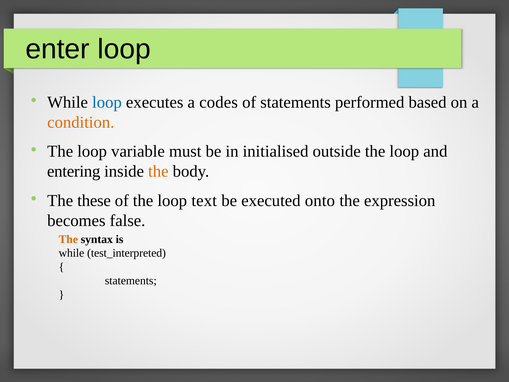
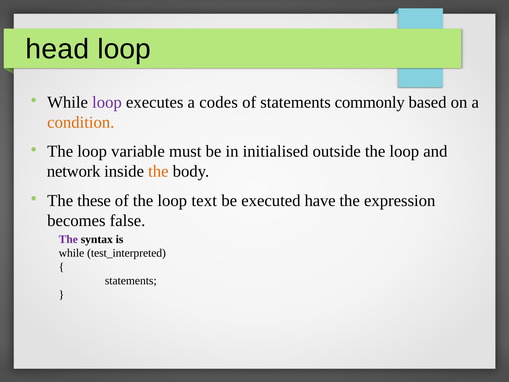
enter: enter -> head
loop at (107, 102) colour: blue -> purple
performed: performed -> commonly
entering: entering -> network
onto: onto -> have
The at (68, 239) colour: orange -> purple
